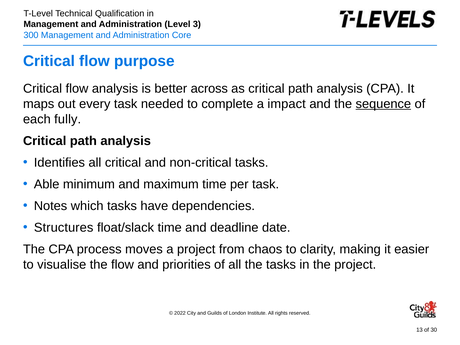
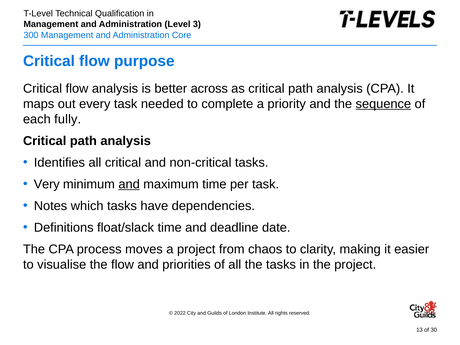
impact: impact -> priority
Able: Able -> Very
and at (129, 184) underline: none -> present
Structures: Structures -> Definitions
